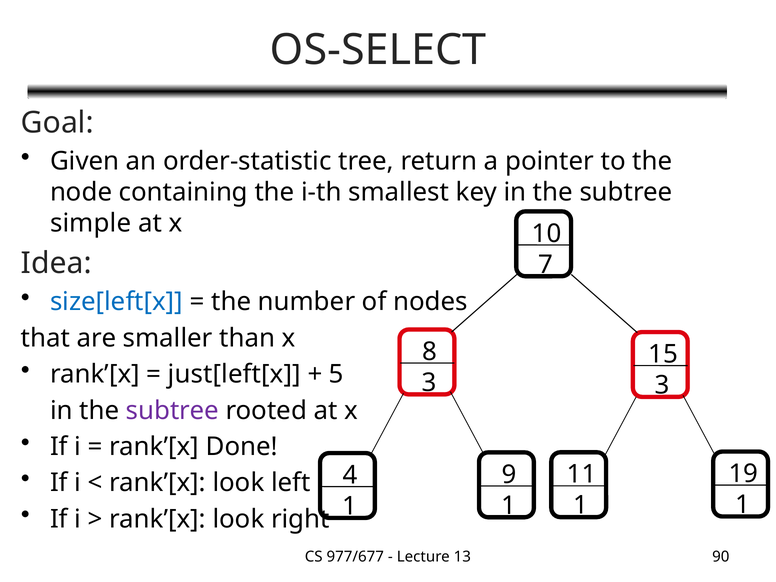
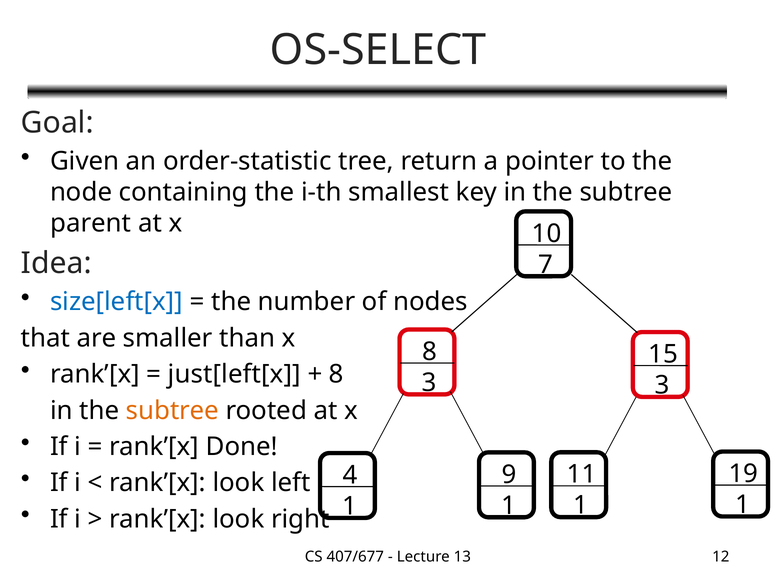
simple: simple -> parent
5 at (336, 374): 5 -> 8
subtree at (172, 411) colour: purple -> orange
977/677: 977/677 -> 407/677
90: 90 -> 12
